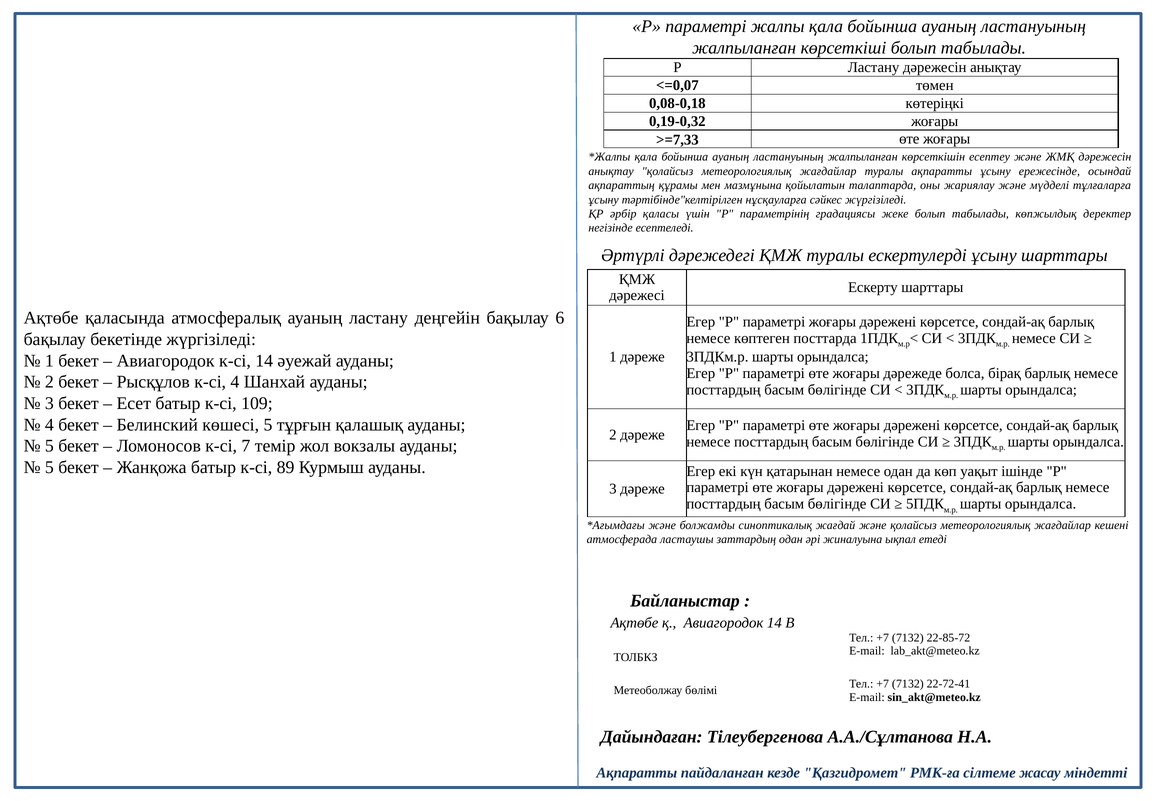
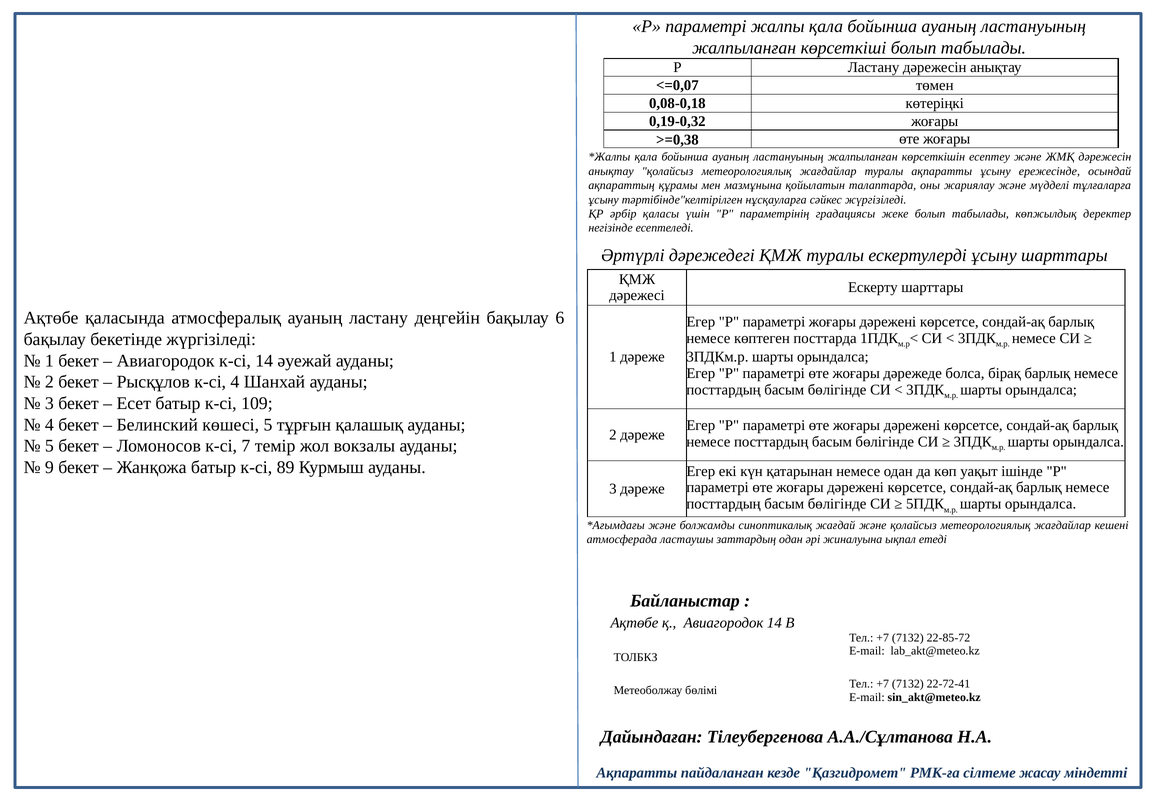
>=7,33: >=7,33 -> >=0,38
5 at (49, 467): 5 -> 9
